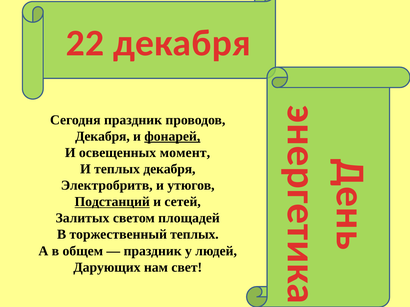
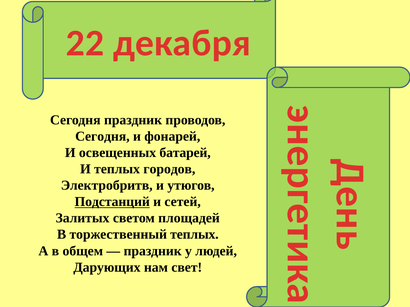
Декабря at (102, 136): Декабря -> Сегодня
фонарей underline: present -> none
момент: момент -> батарей
теплых декабря: декабря -> городов
